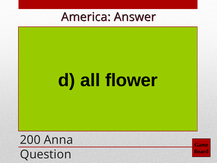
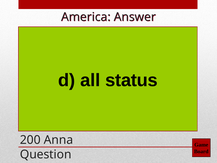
flower: flower -> status
